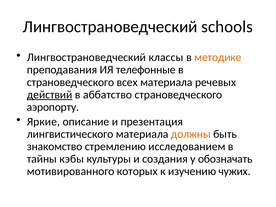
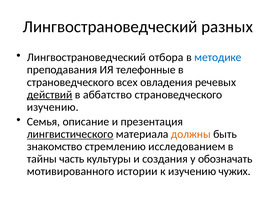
schools: schools -> разных
классы: классы -> отбора
методике colour: orange -> blue
всех материала: материала -> овладения
аэропорту at (53, 107): аэропорту -> изучению
Яркие: Яркие -> Семья
лингвистического underline: none -> present
кэбы: кэбы -> часть
которых: которых -> истории
